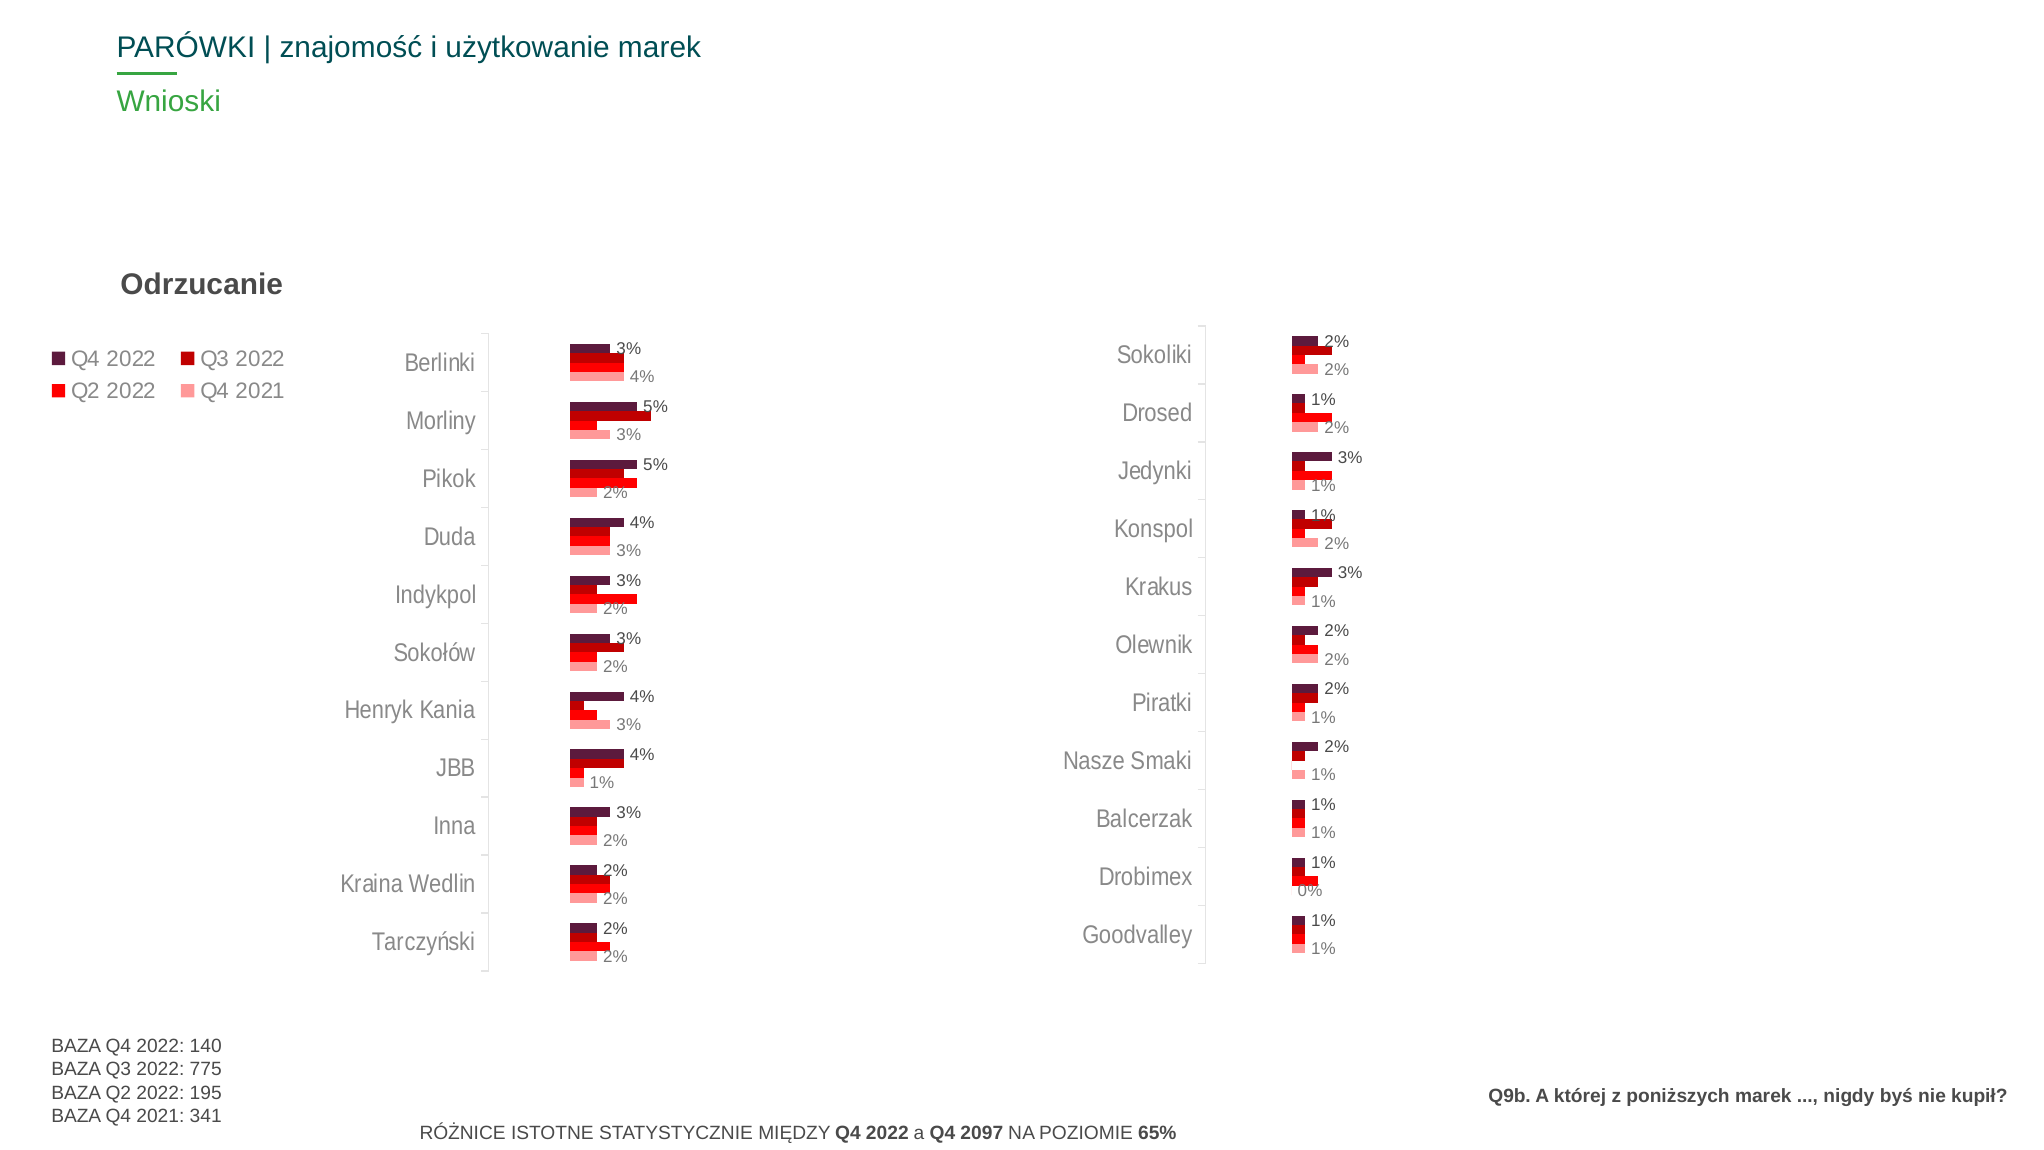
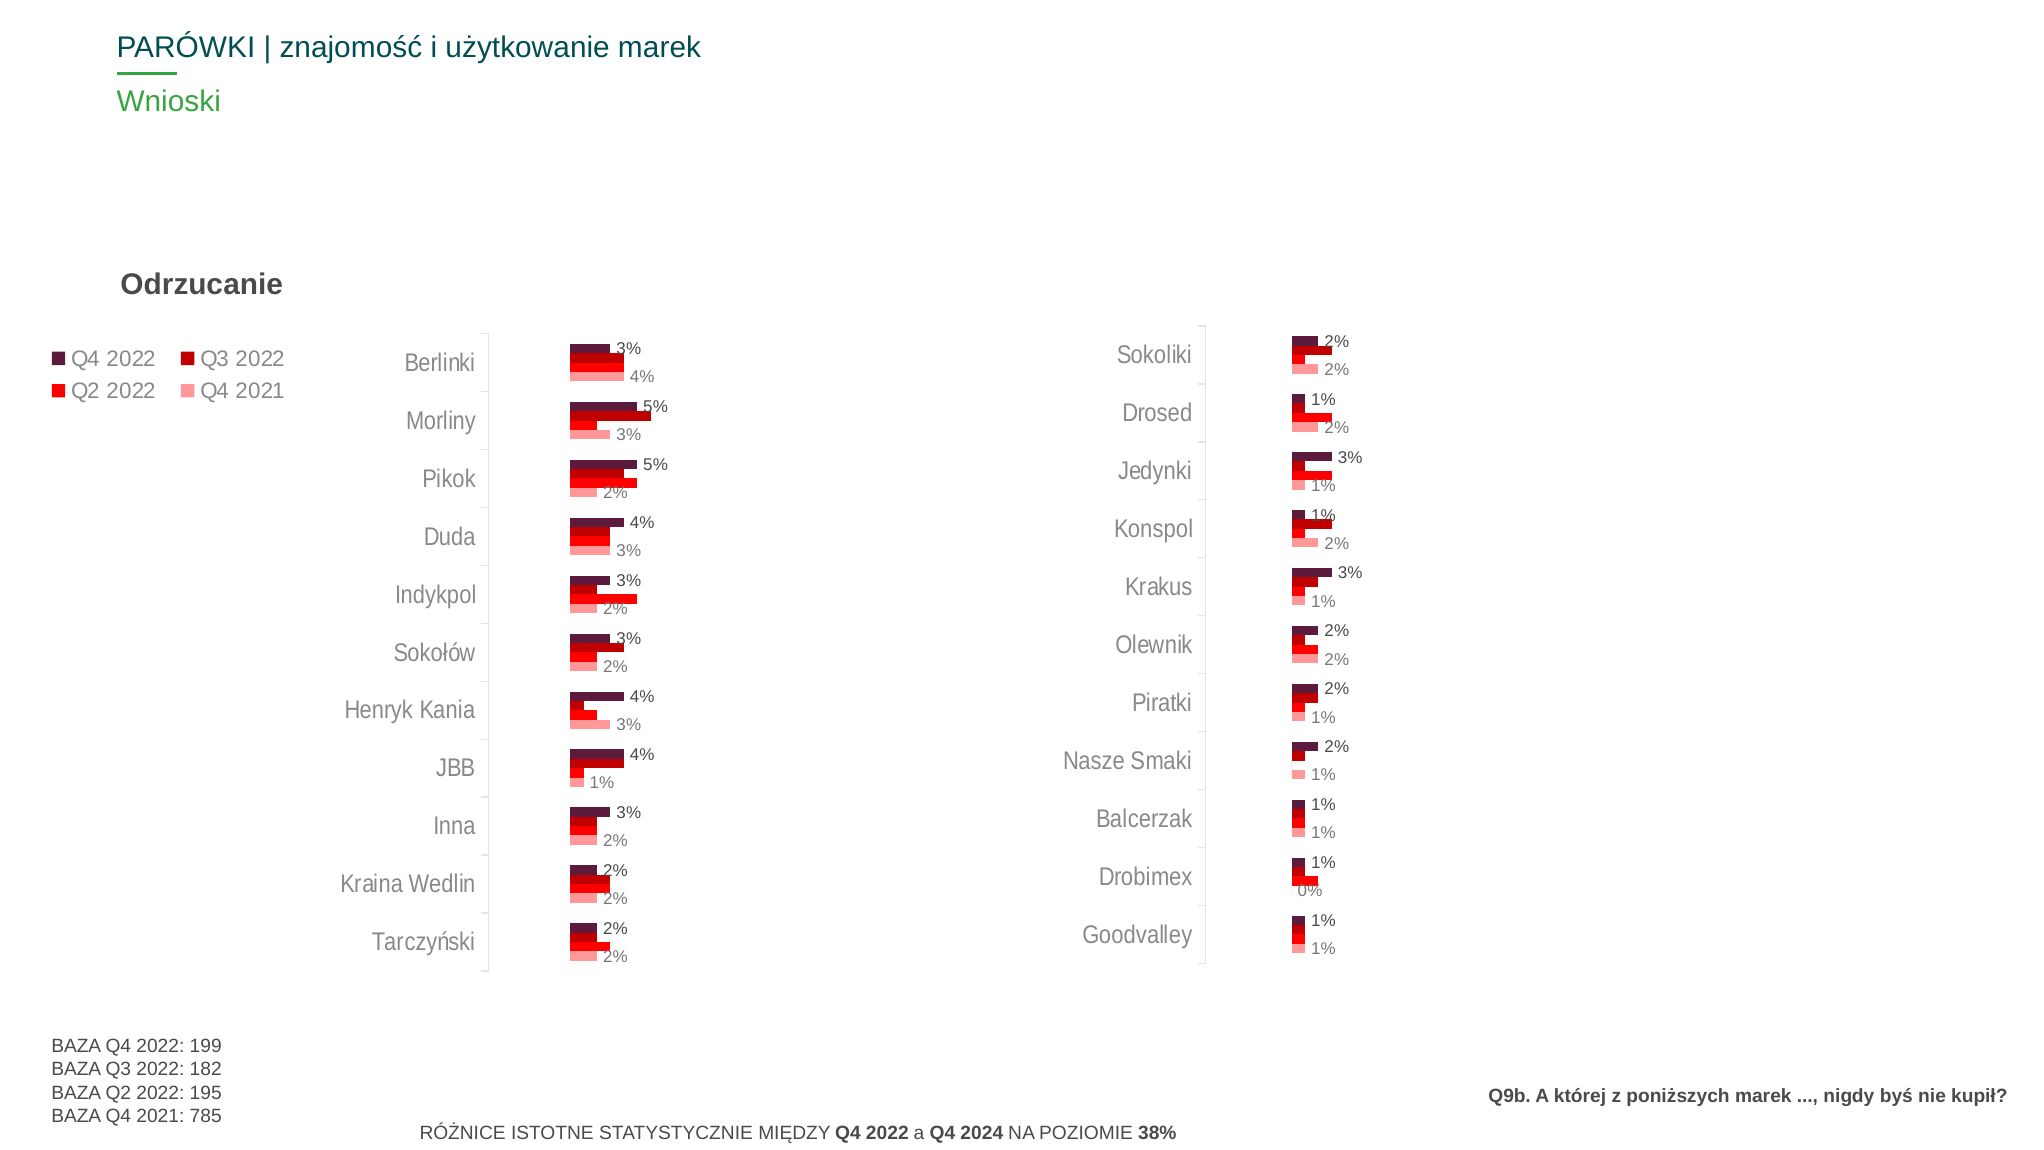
140: 140 -> 199
775: 775 -> 182
341: 341 -> 785
2097: 2097 -> 2024
65%: 65% -> 38%
